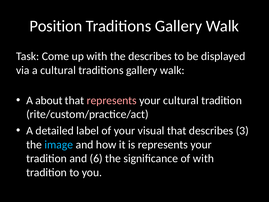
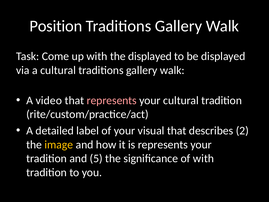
the describes: describes -> displayed
about: about -> video
3: 3 -> 2
image colour: light blue -> yellow
6: 6 -> 5
